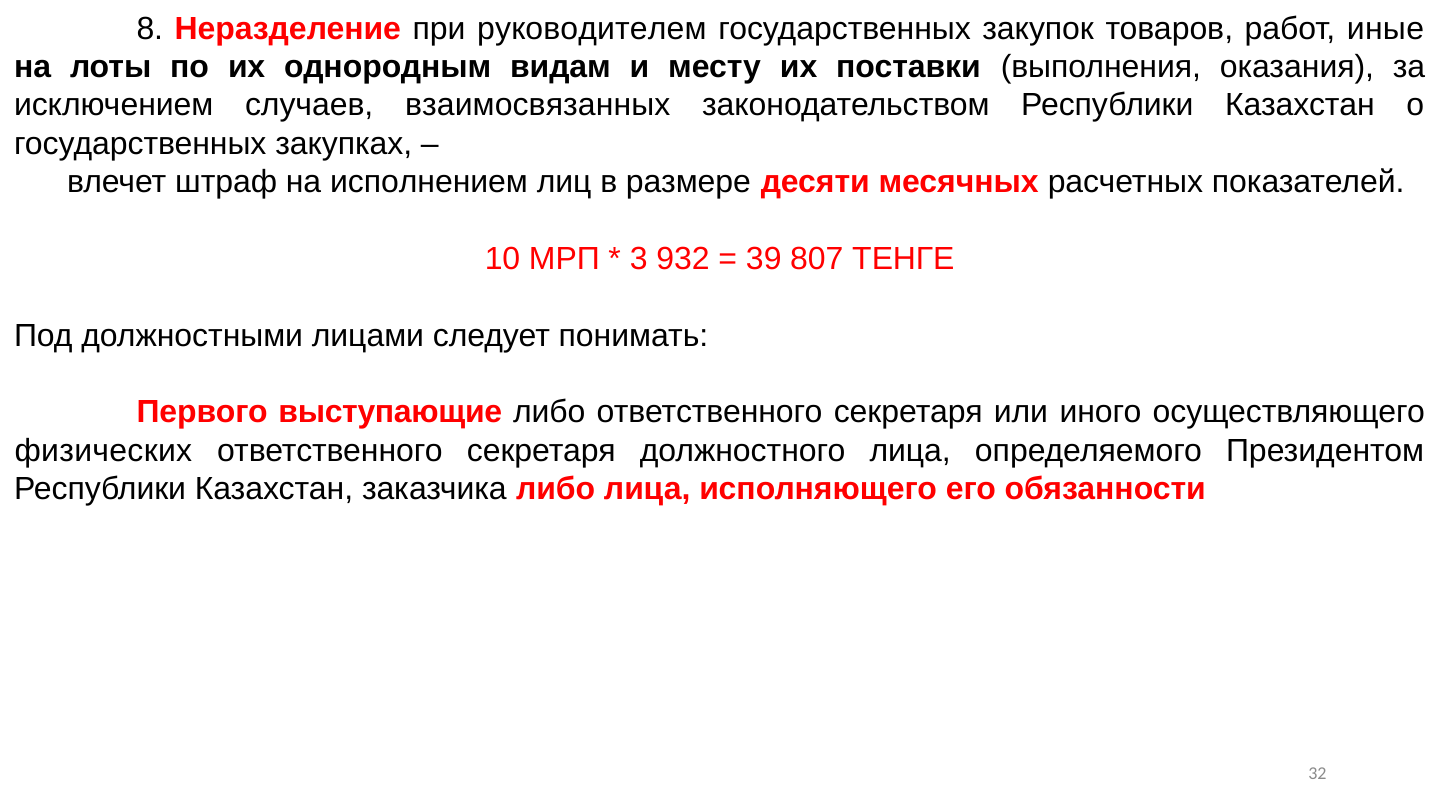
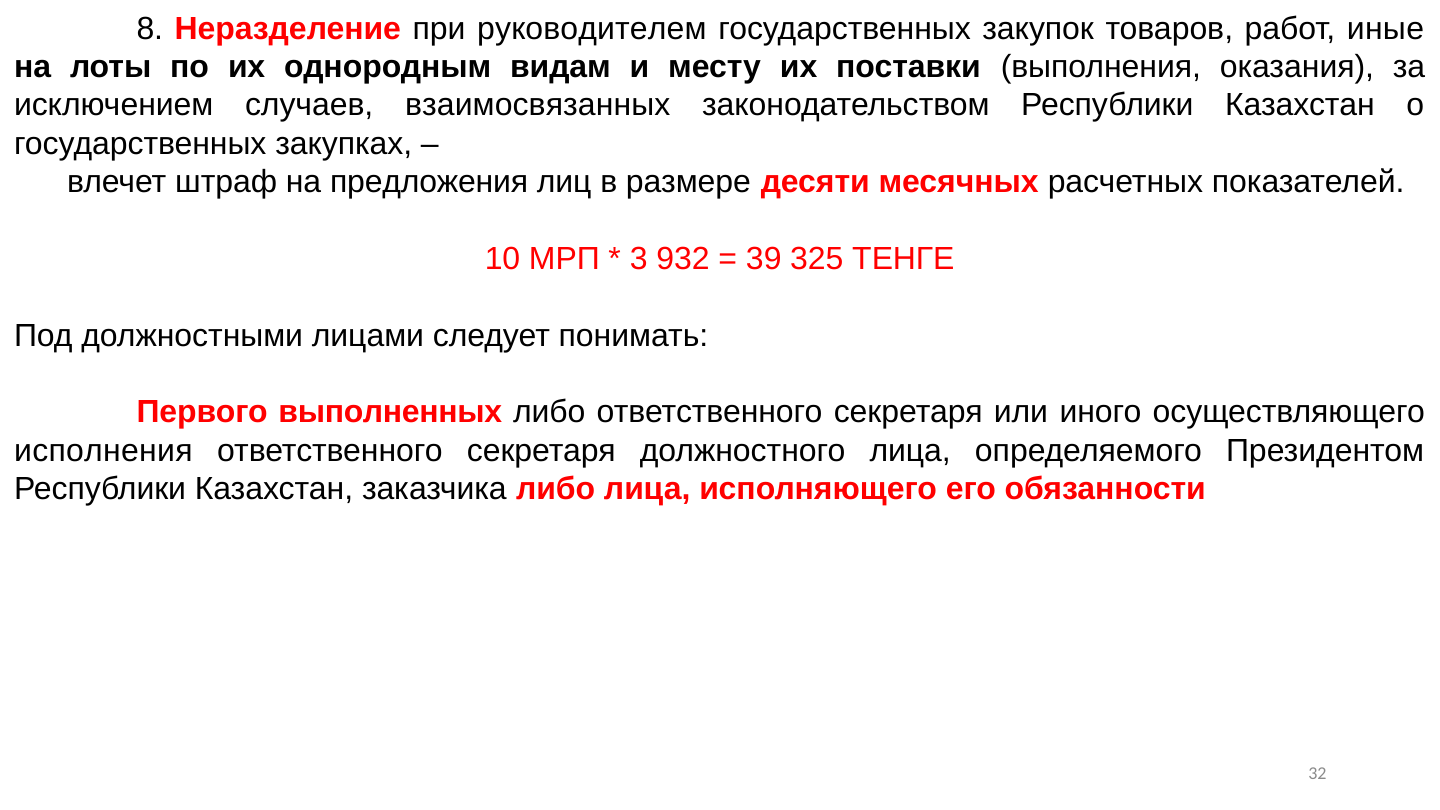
исполнением: исполнением -> предложения
807: 807 -> 325
выступающие: выступающие -> выполненных
физических: физических -> исполнения
